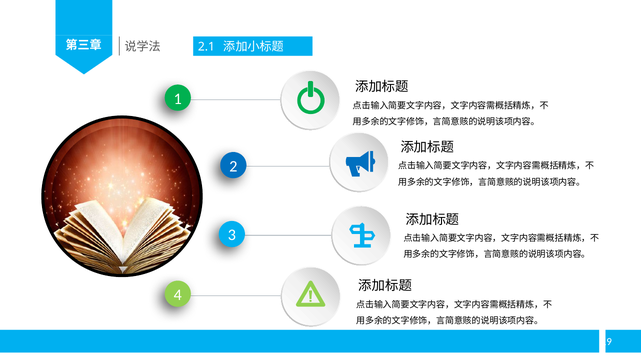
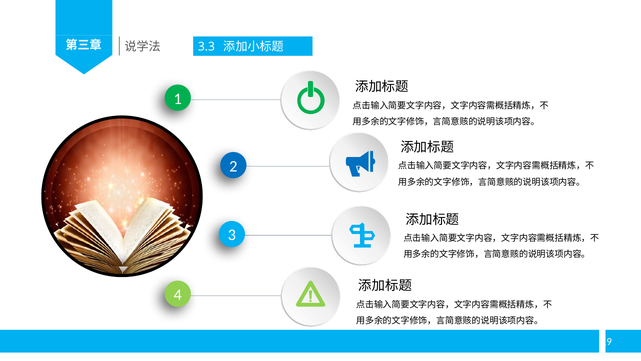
2.1: 2.1 -> 3.3
